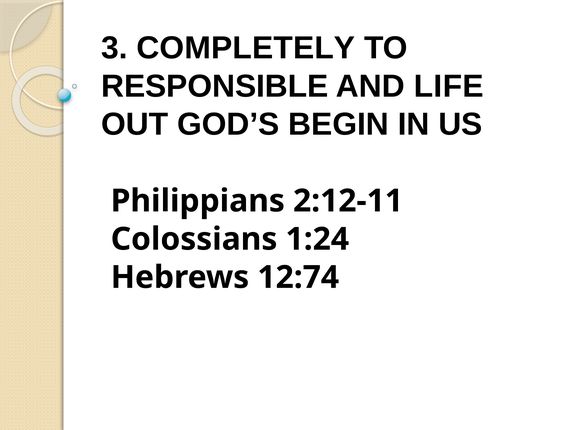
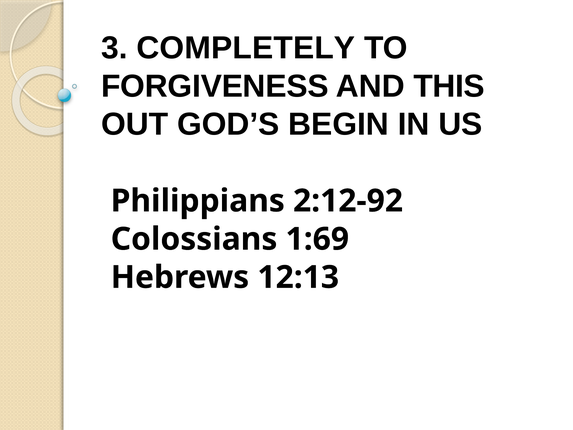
RESPONSIBLE: RESPONSIBLE -> FORGIVENESS
LIFE: LIFE -> THIS
2:12-11: 2:12-11 -> 2:12-92
1:24: 1:24 -> 1:69
12:74: 12:74 -> 12:13
